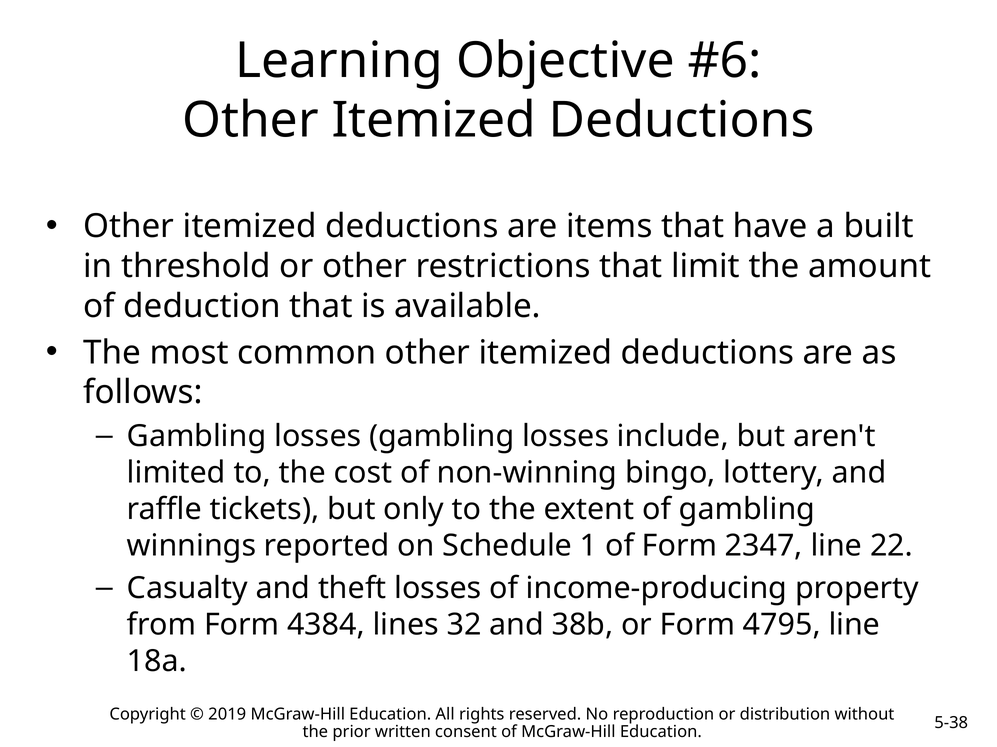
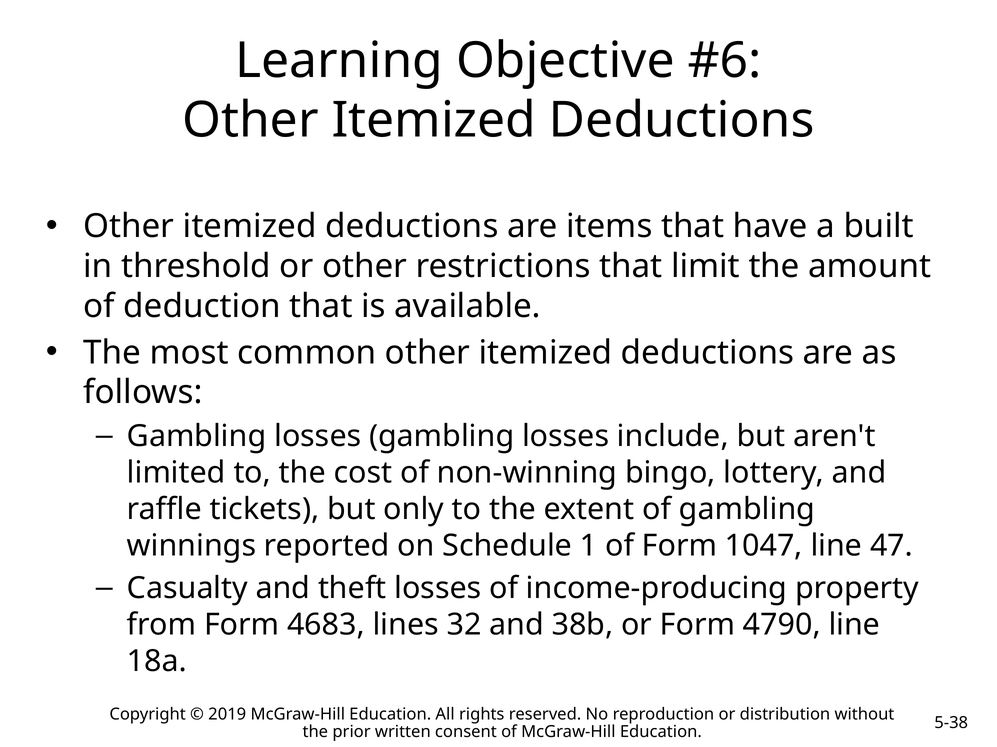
2347: 2347 -> 1047
22: 22 -> 47
4384: 4384 -> 4683
4795: 4795 -> 4790
